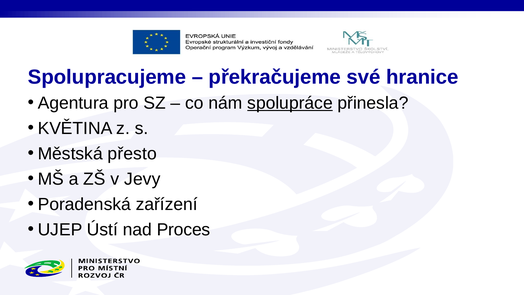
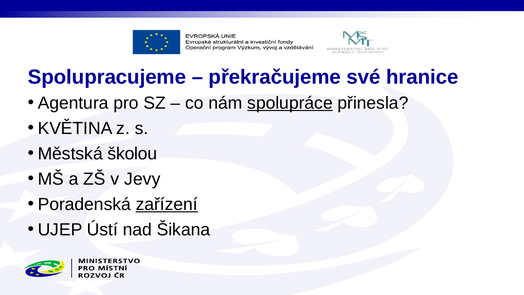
přesto: přesto -> školou
zařízení underline: none -> present
Proces: Proces -> Šikana
